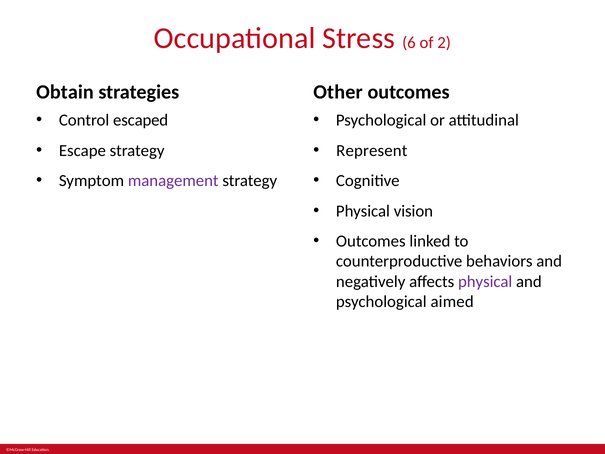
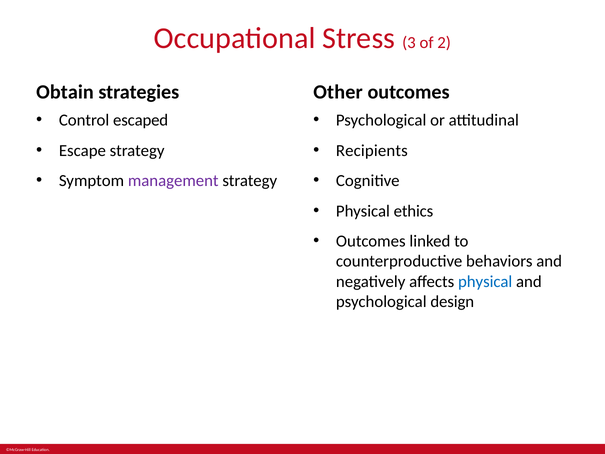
6: 6 -> 3
Represent: Represent -> Recipients
vision: vision -> ethics
physical at (485, 281) colour: purple -> blue
aimed: aimed -> design
